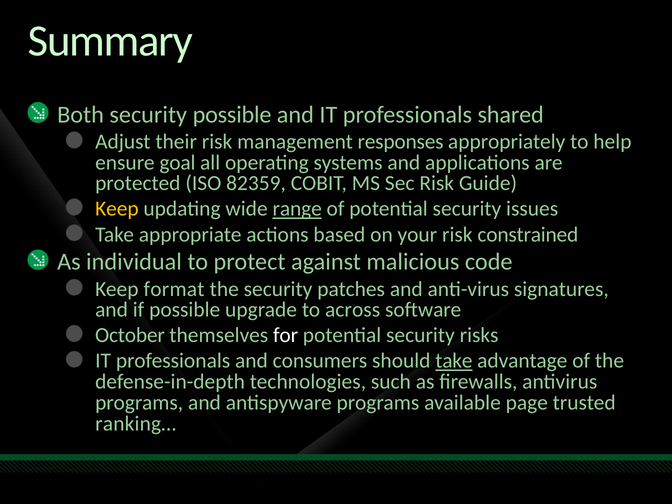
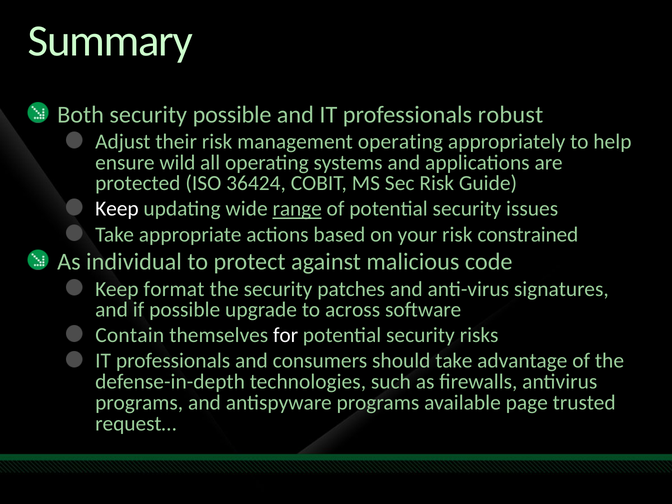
shared: shared -> robust
management responses: responses -> operating
goal: goal -> wild
82359: 82359 -> 36424
Keep at (117, 209) colour: yellow -> white
October: October -> Contain
take at (454, 361) underline: present -> none
ranking…: ranking… -> request…
